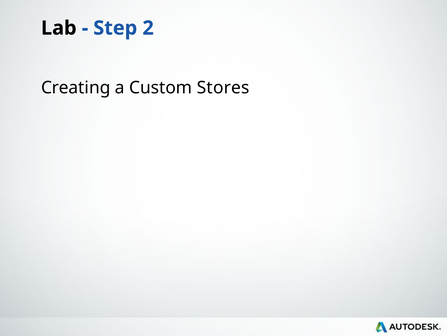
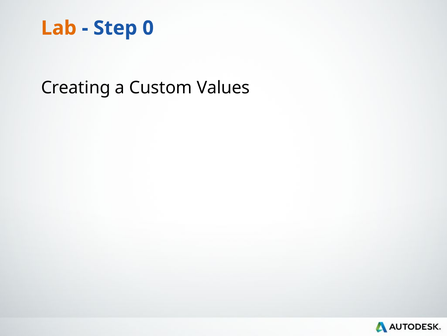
Lab colour: black -> orange
2: 2 -> 0
Stores: Stores -> Values
